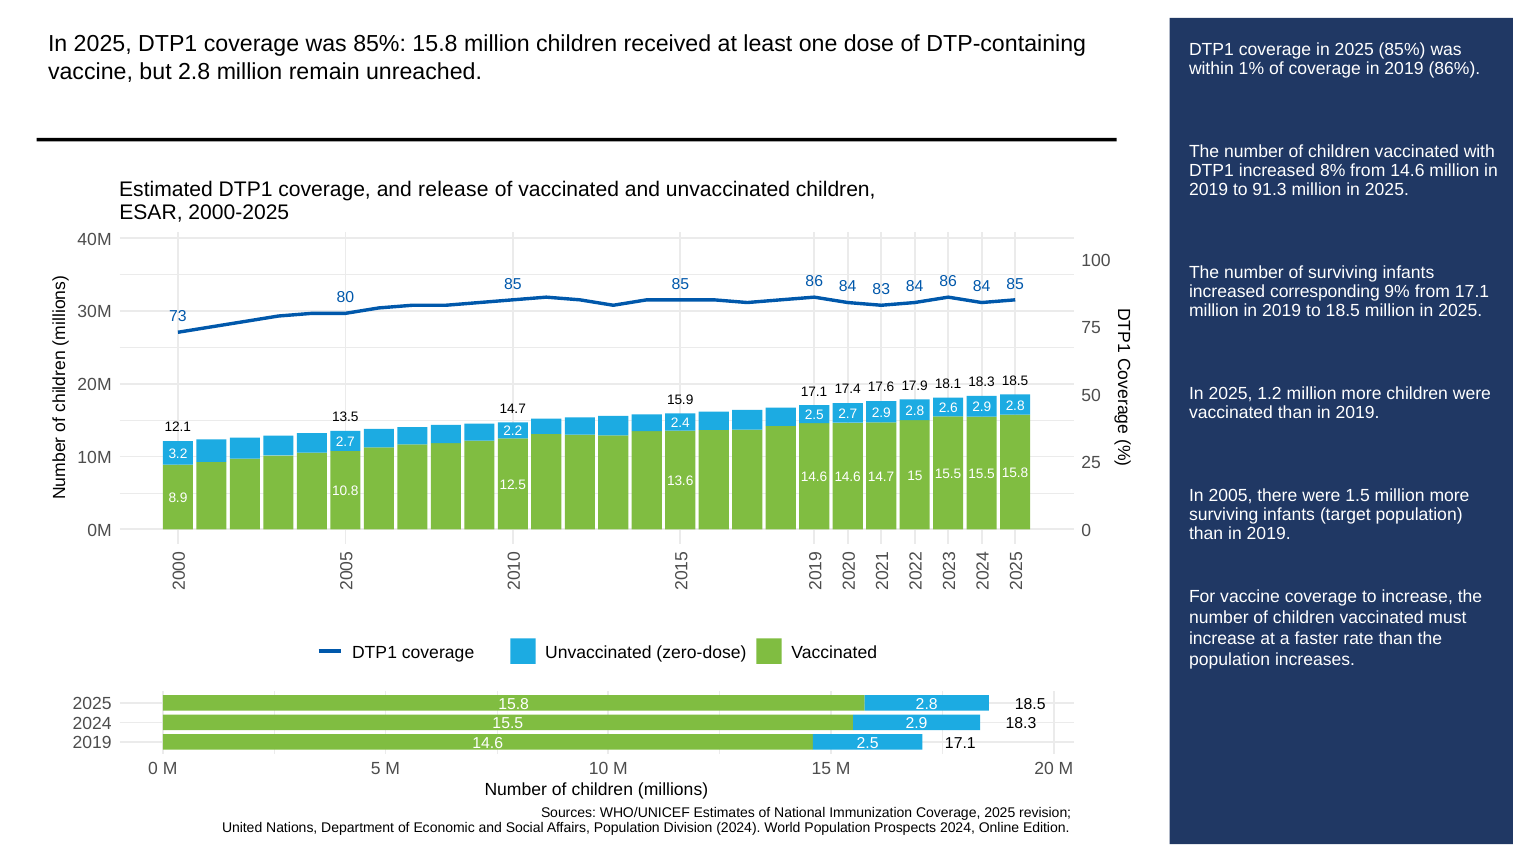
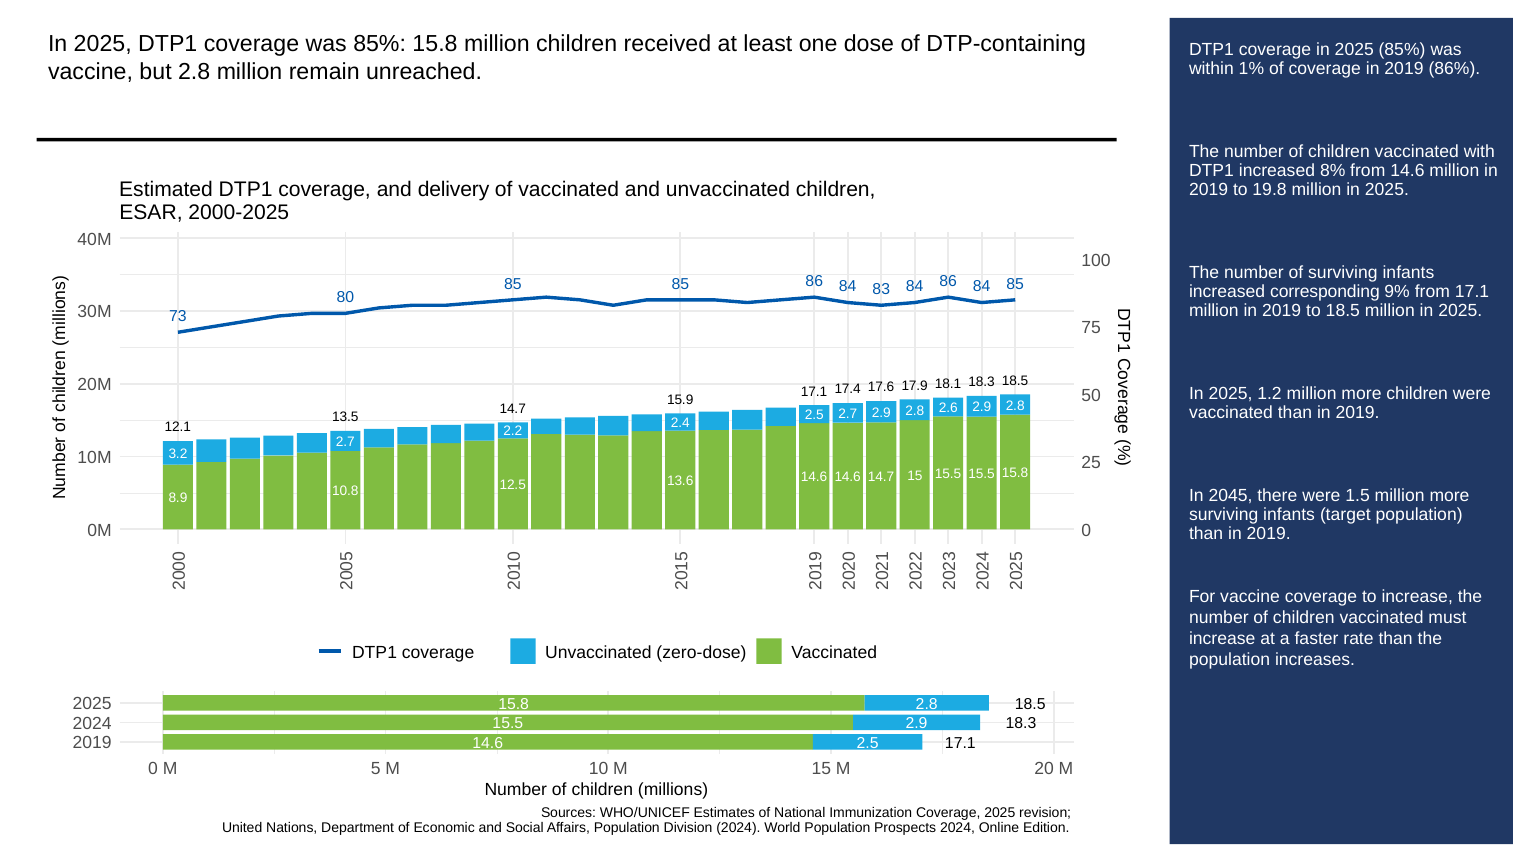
release: release -> delivery
91.3: 91.3 -> 19.8
2005: 2005 -> 2045
